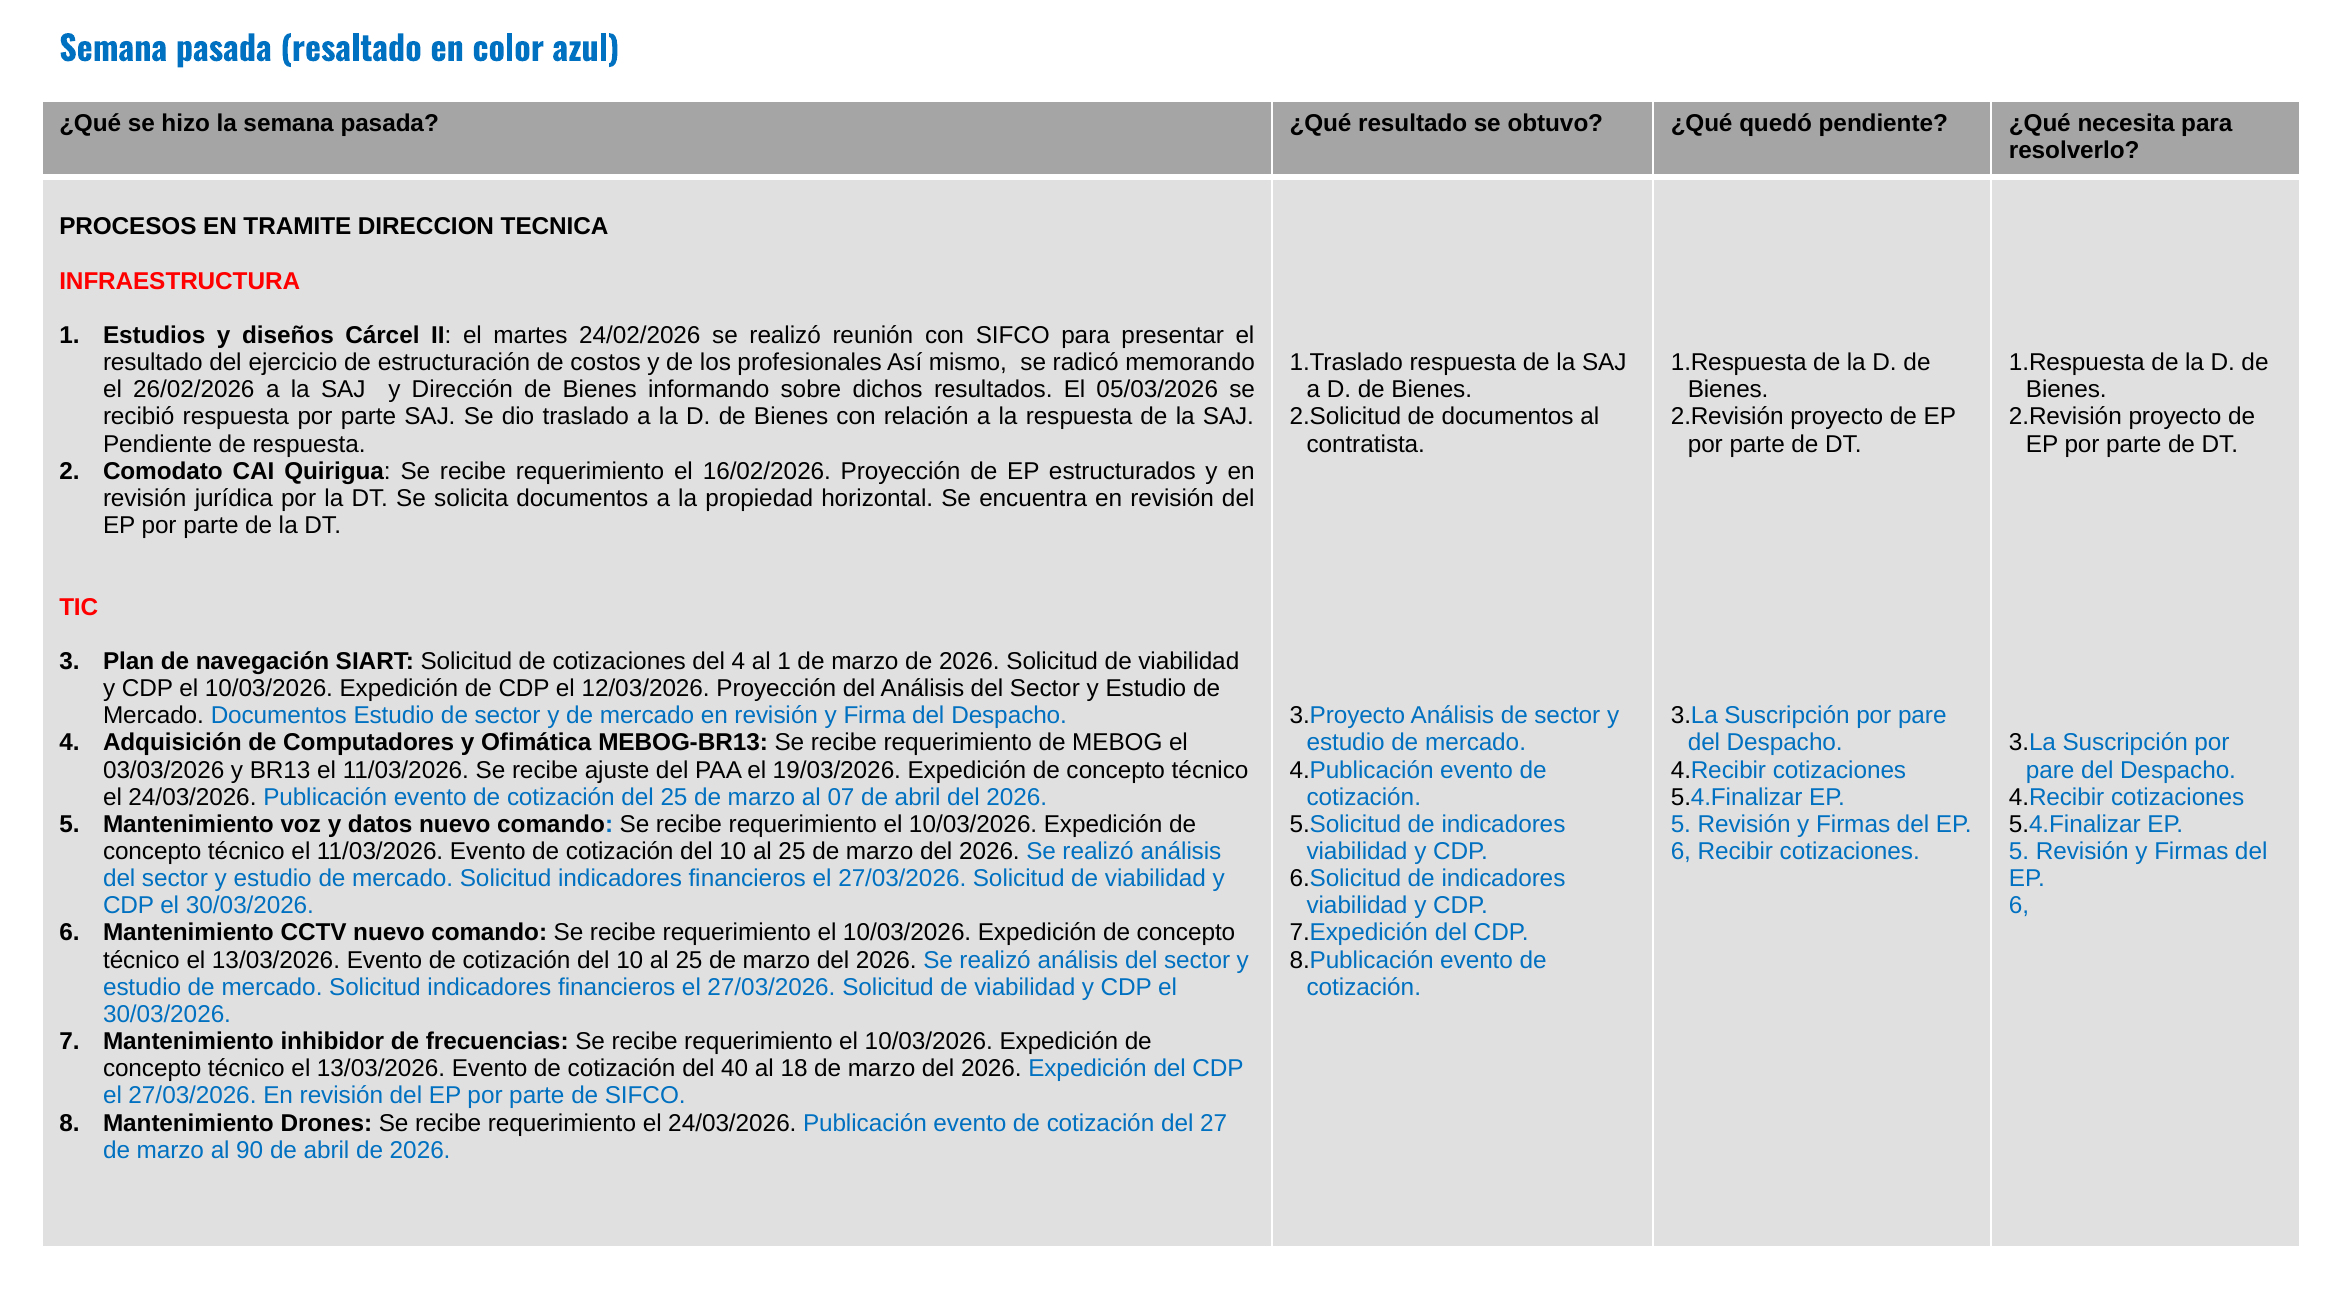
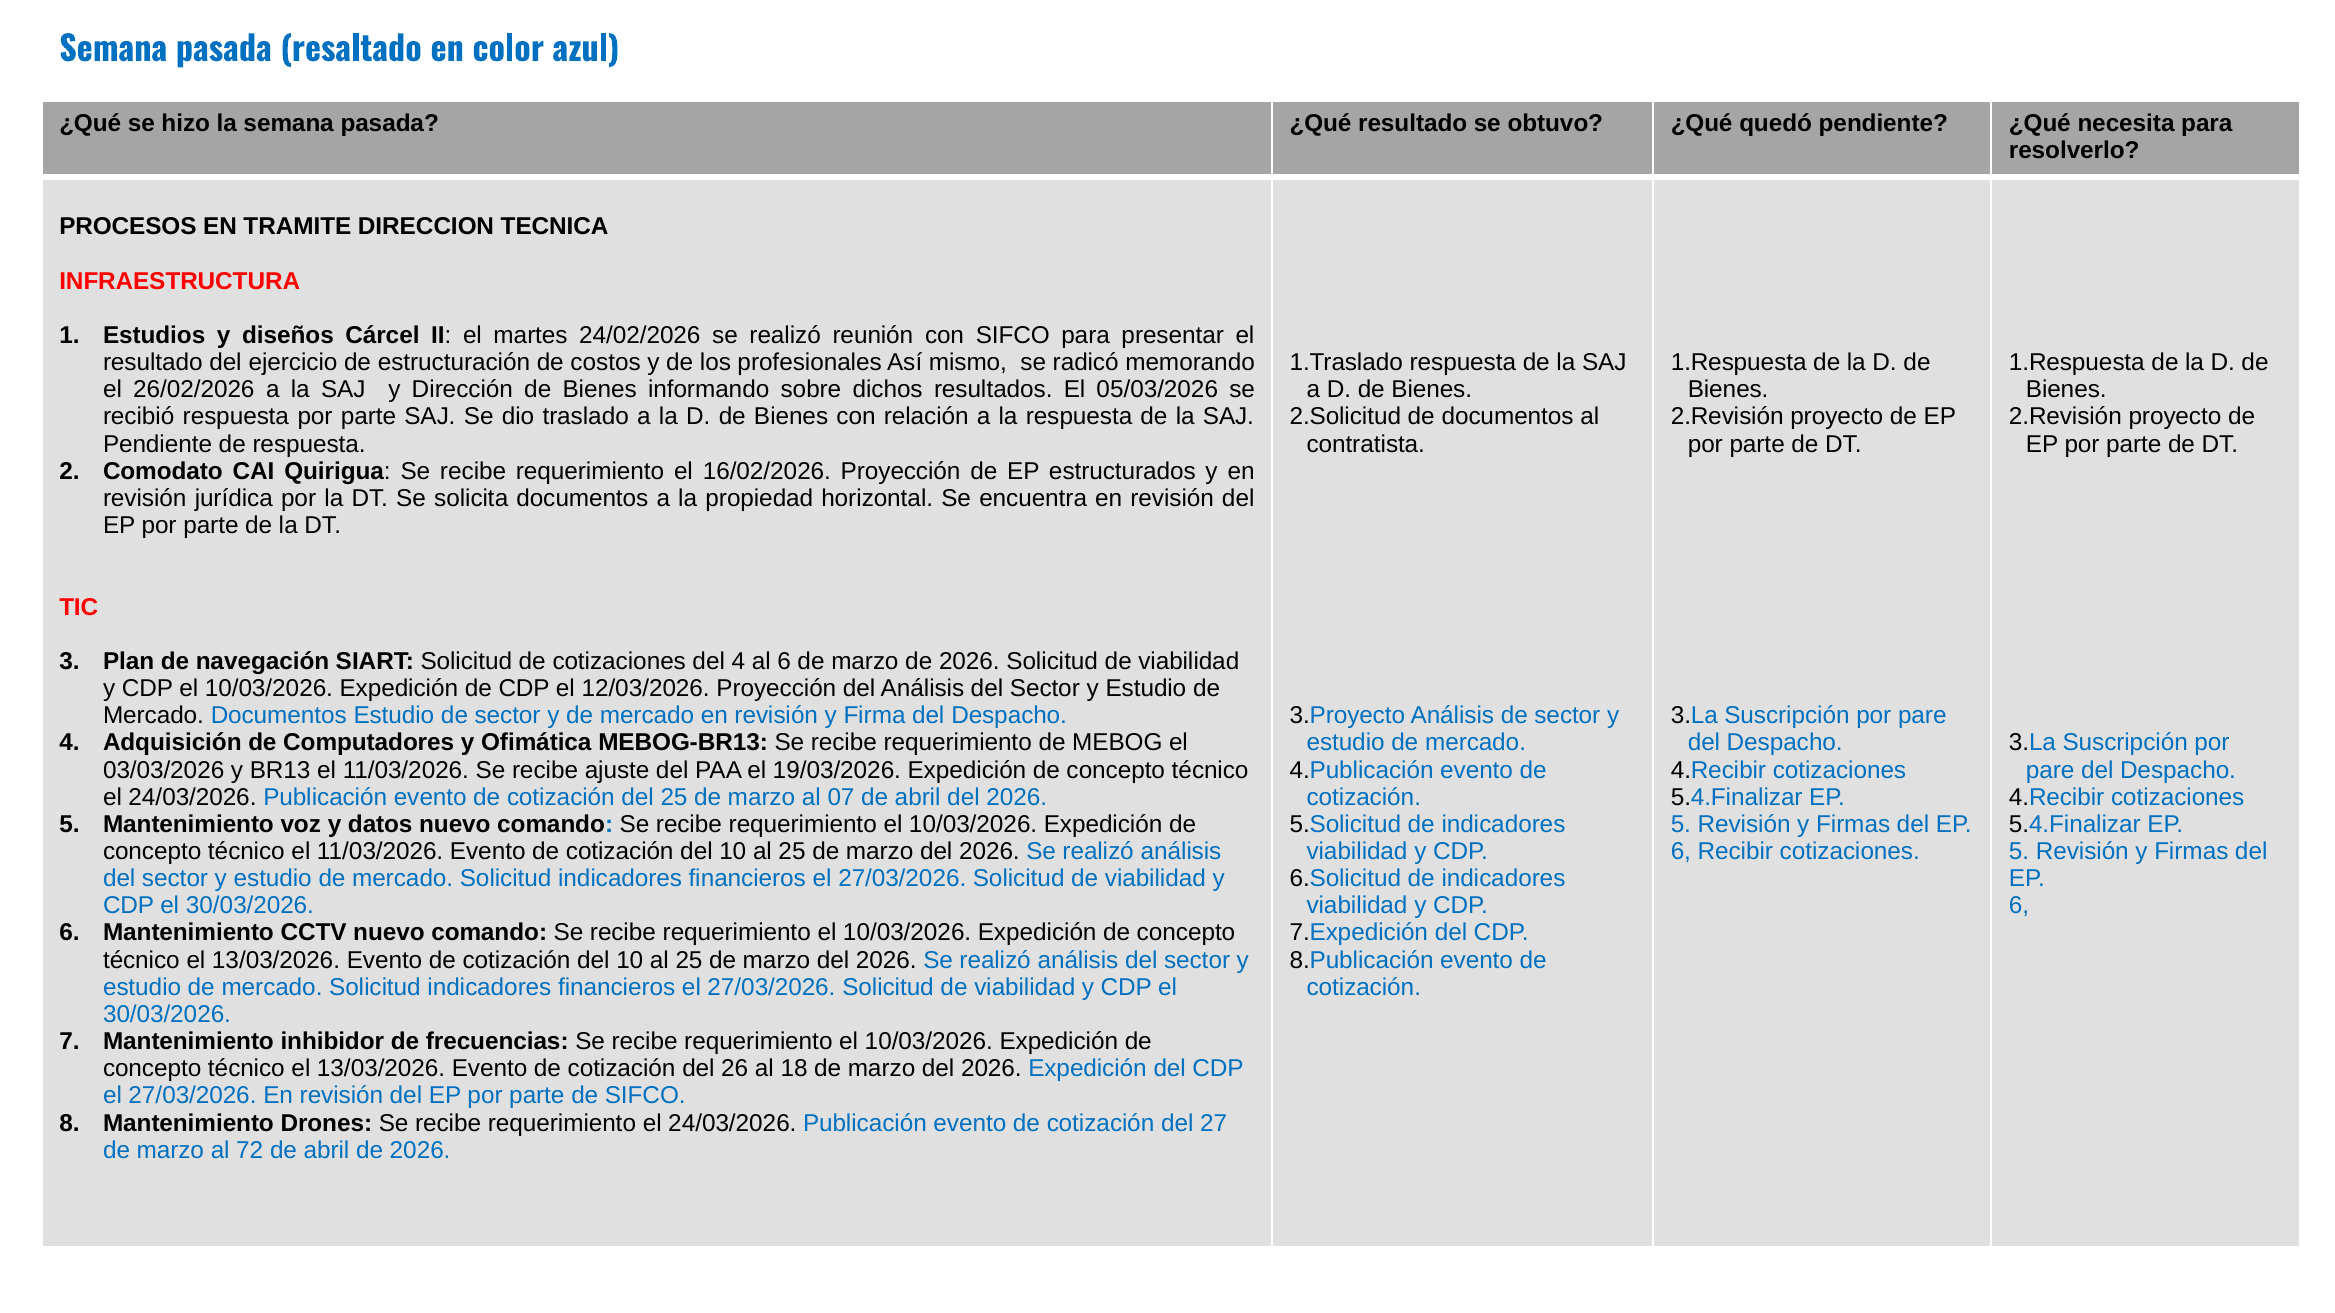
al 1: 1 -> 6
40: 40 -> 26
90: 90 -> 72
